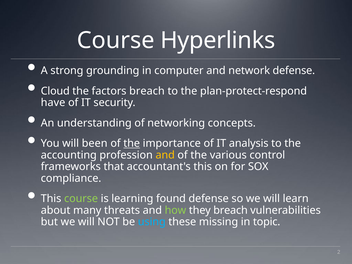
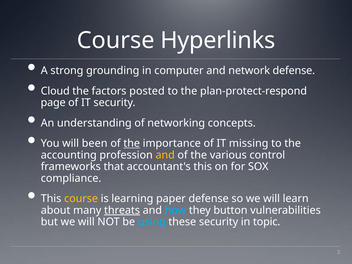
factors breach: breach -> posted
have: have -> page
analysis: analysis -> missing
course at (81, 199) colour: light green -> yellow
found: found -> paper
threats underline: none -> present
how colour: light green -> light blue
they breach: breach -> button
these missing: missing -> security
